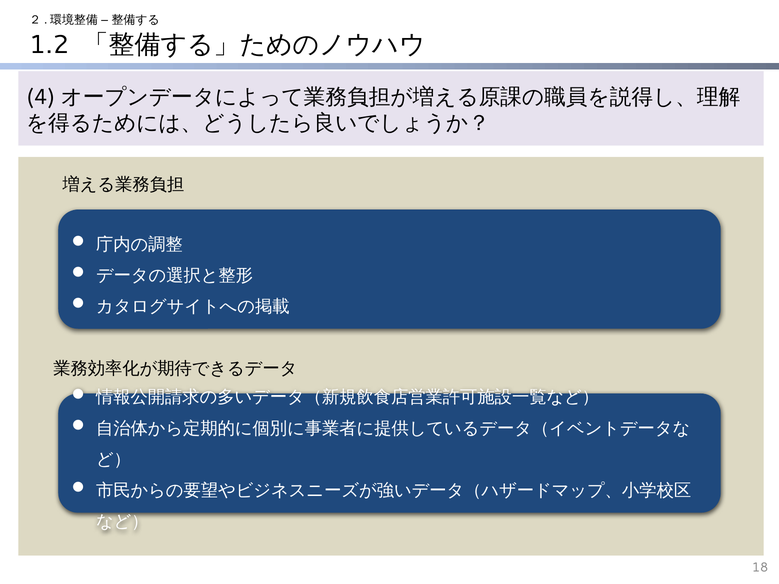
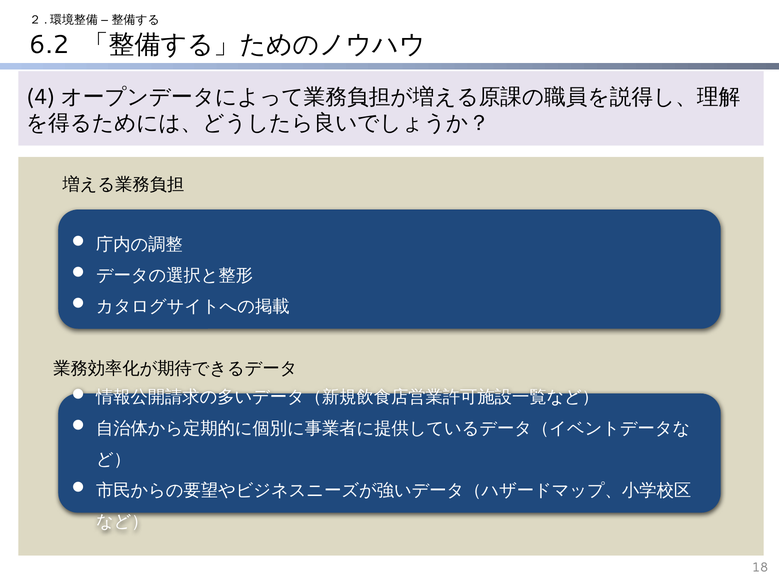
1.2: 1.2 -> 6.2
